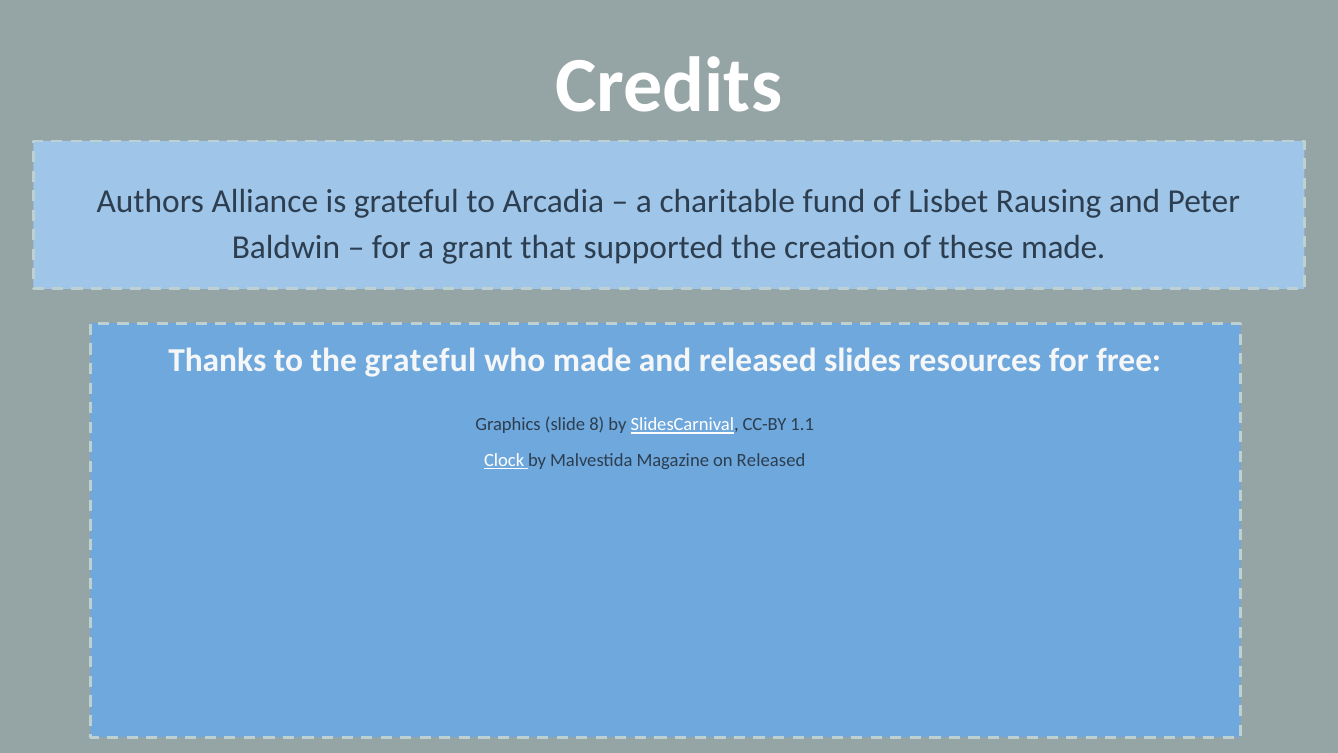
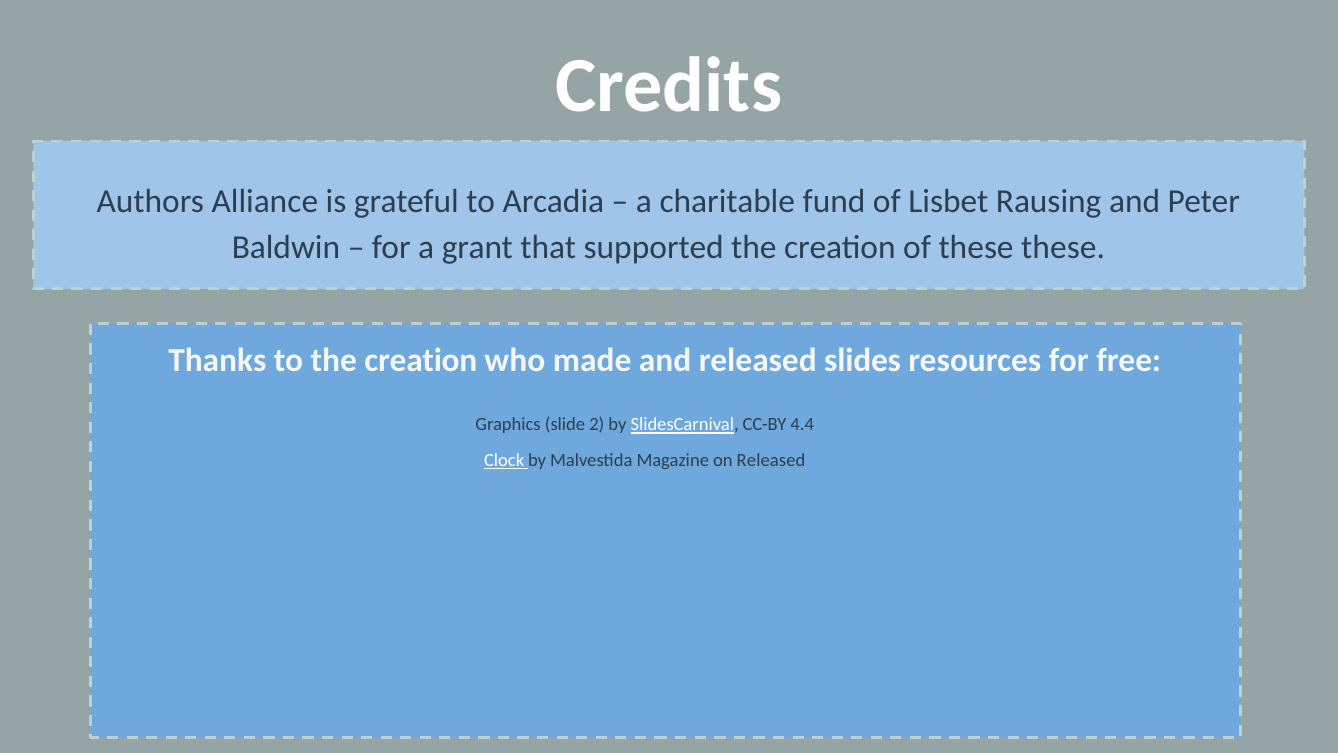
these made: made -> these
to the grateful: grateful -> creation
8: 8 -> 2
1.1: 1.1 -> 4.4
